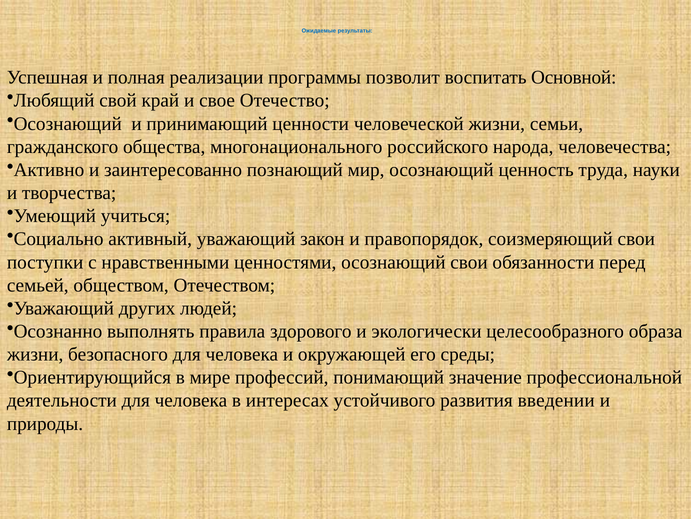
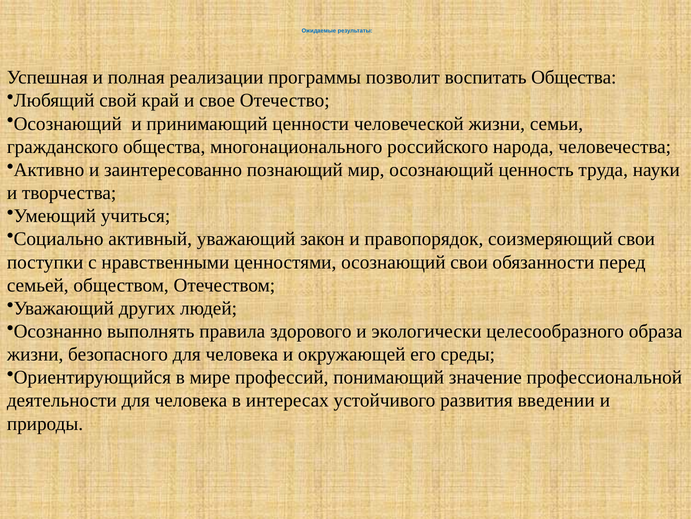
воспитать Основной: Основной -> Общества
